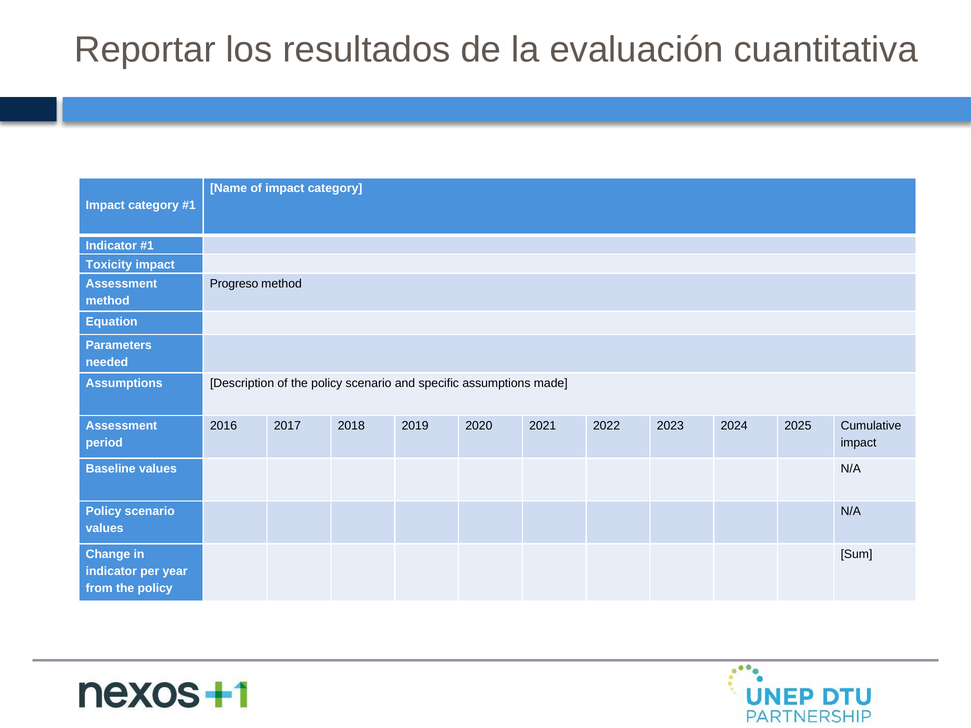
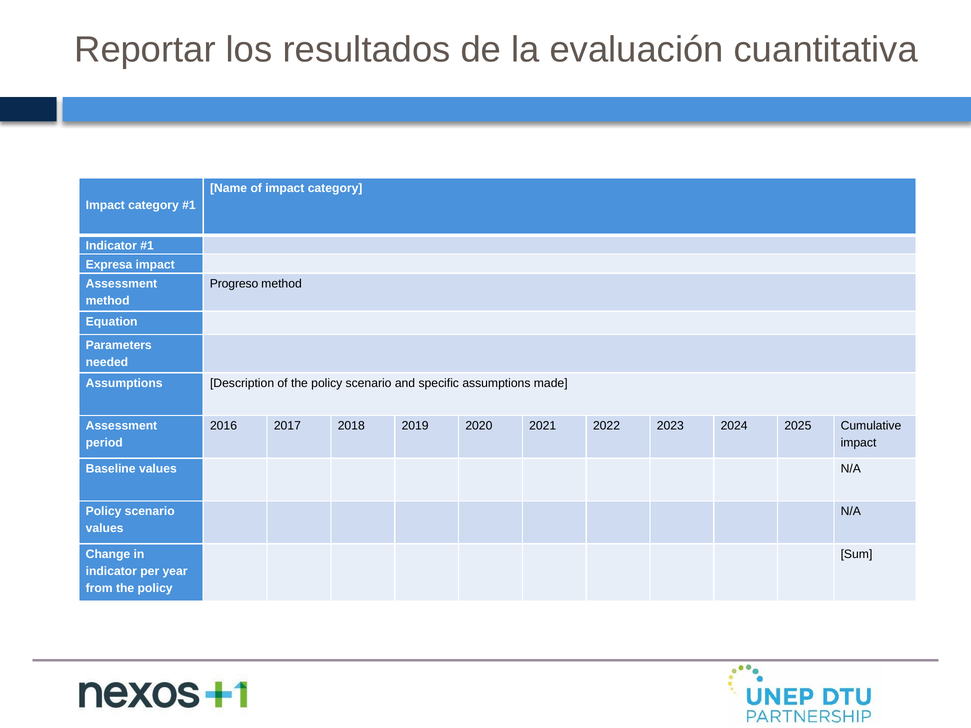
Toxicity: Toxicity -> Expresa
